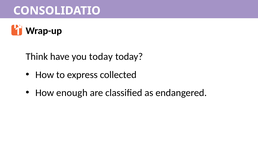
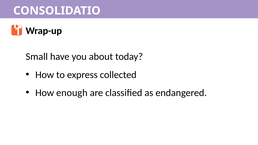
Think: Think -> Small
you today: today -> about
